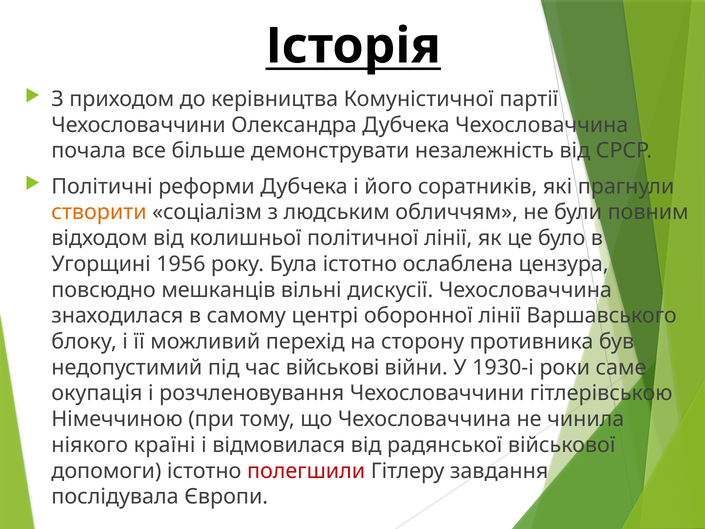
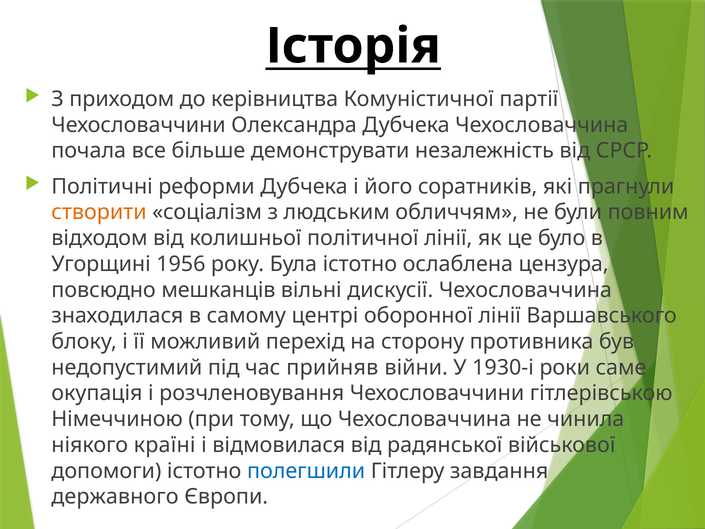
військові: військові -> прийняв
полегшили colour: red -> blue
послідувала: послідувала -> державного
